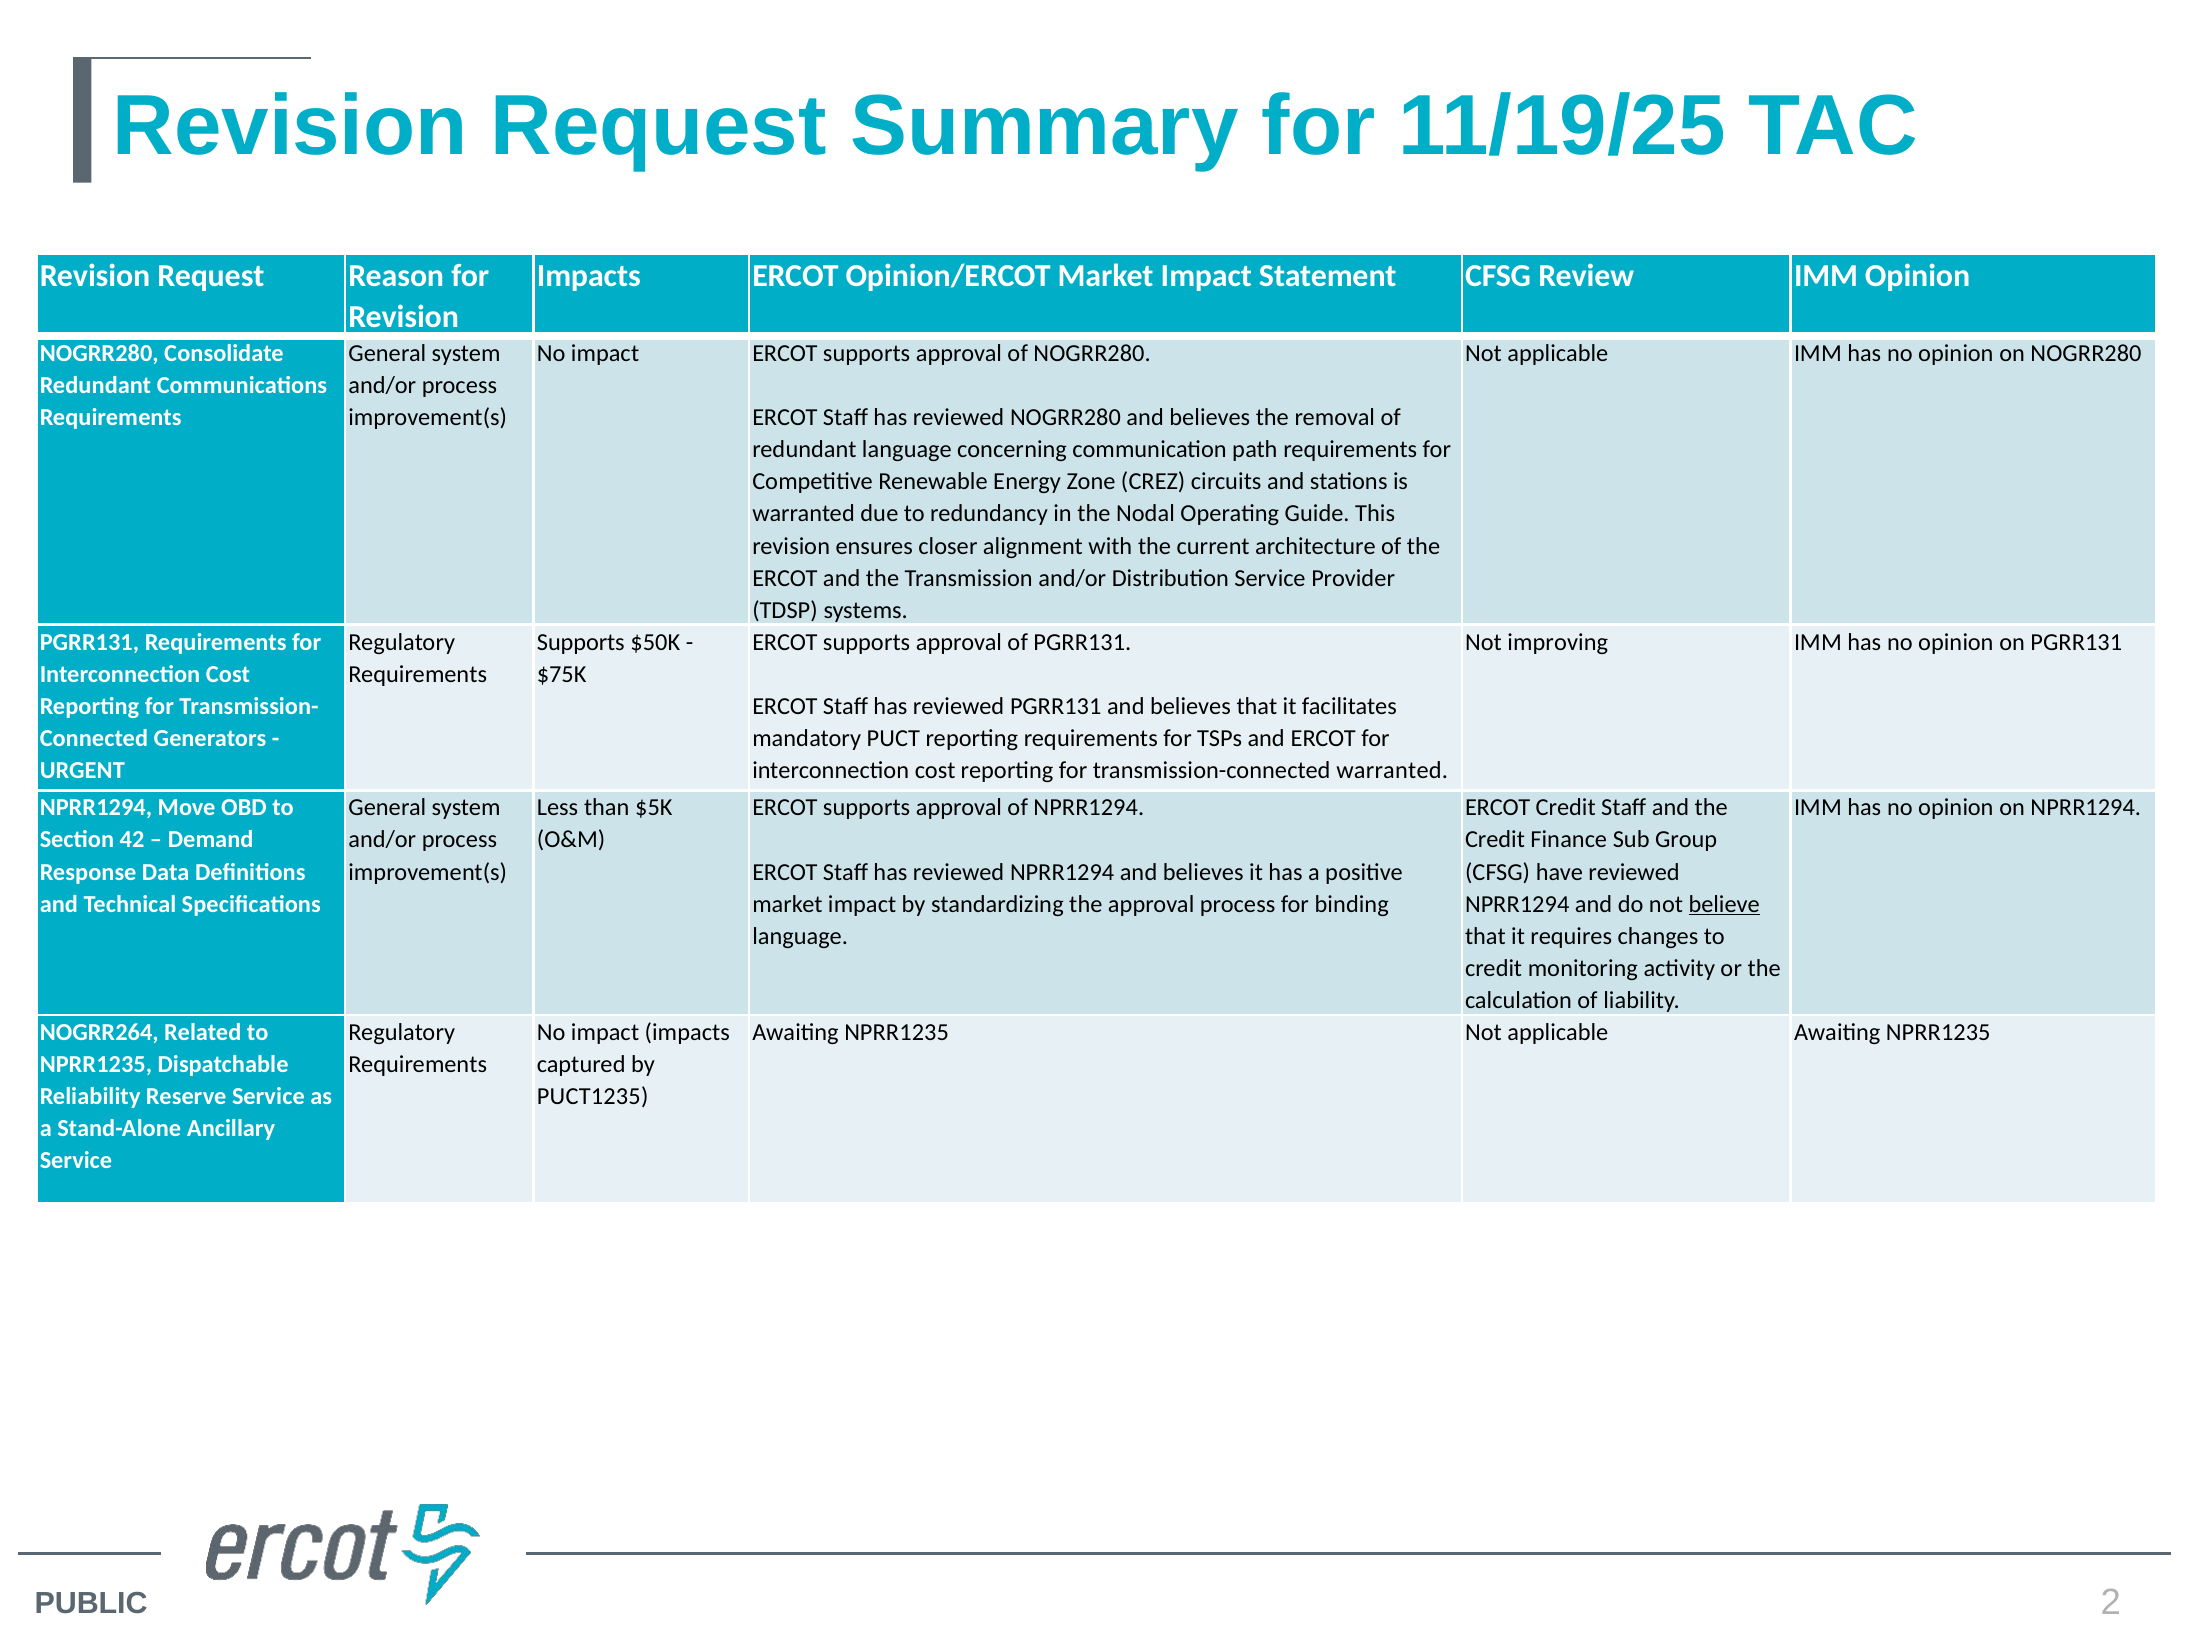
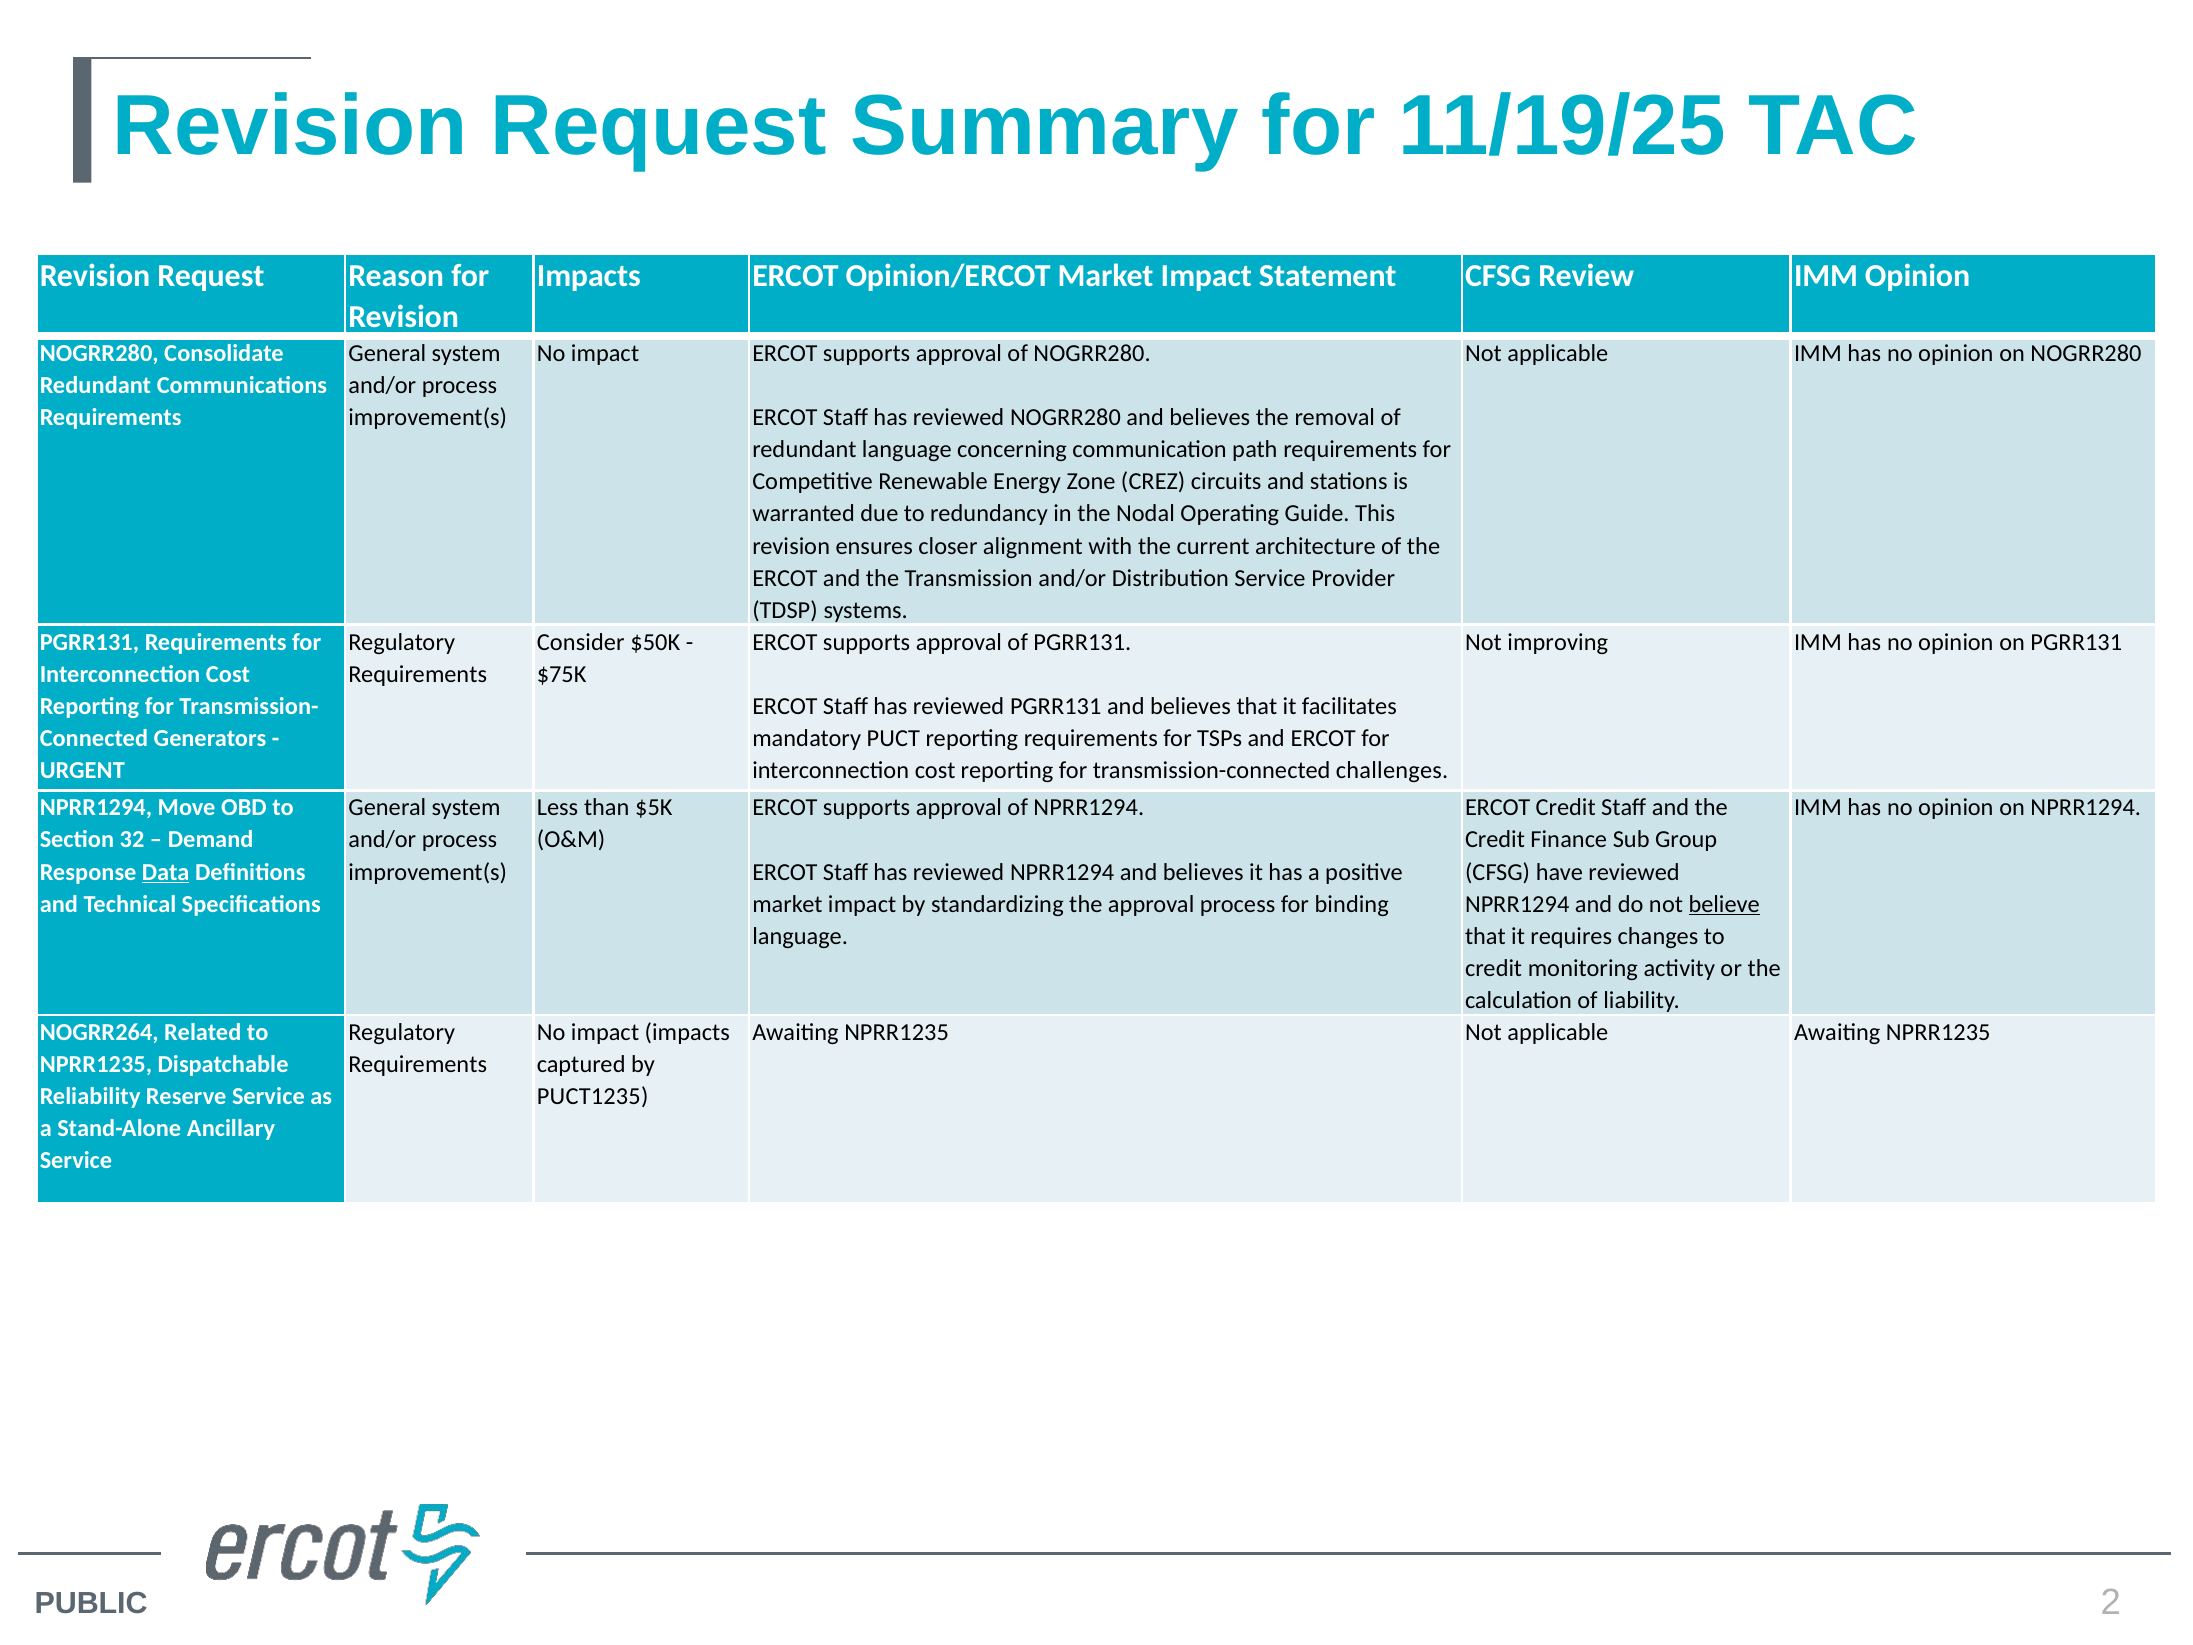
Supports at (581, 642): Supports -> Consider
transmission-connected warranted: warranted -> challenges
42: 42 -> 32
Data underline: none -> present
